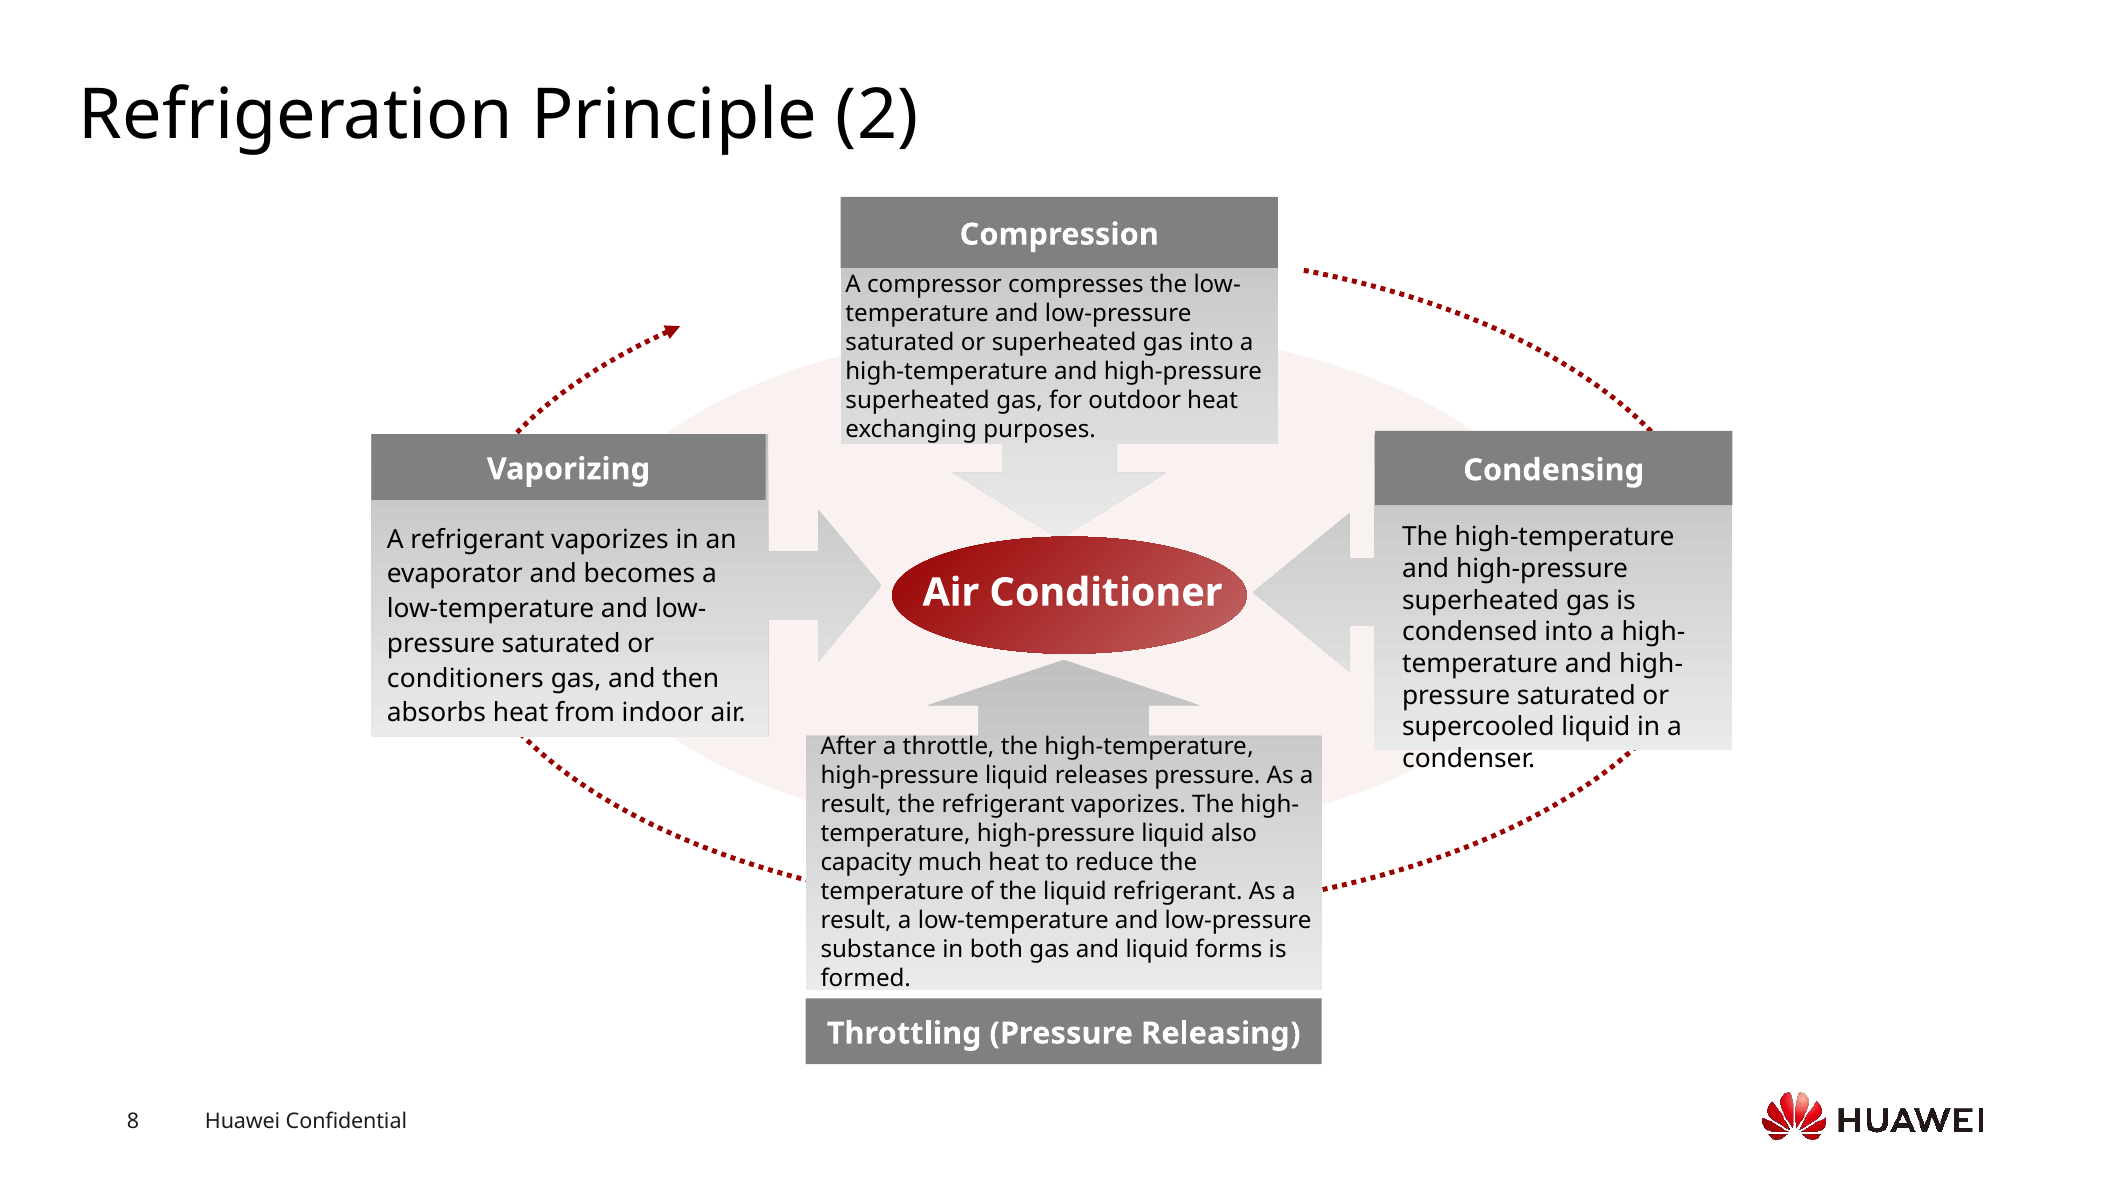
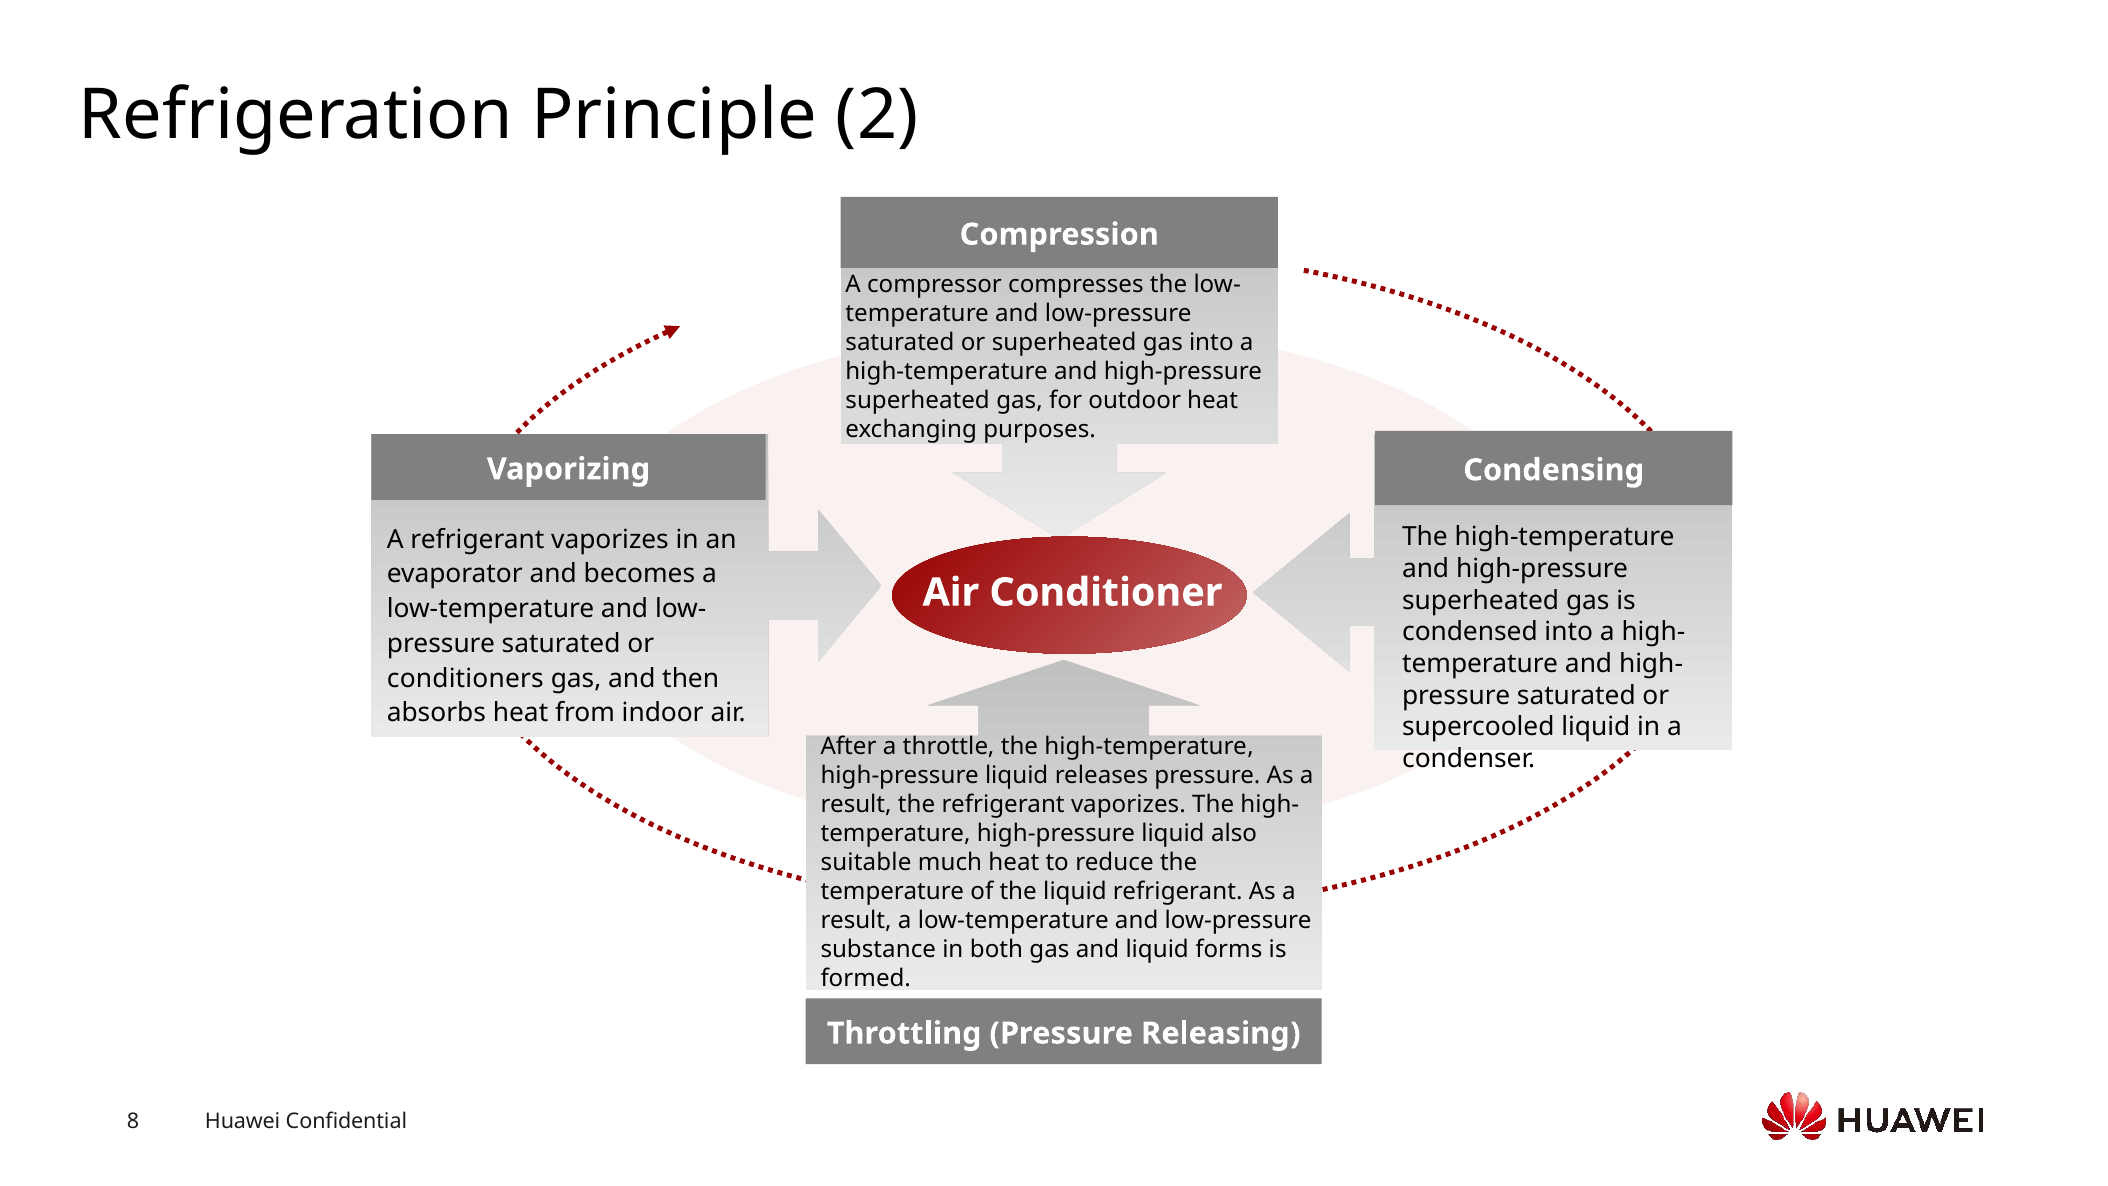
capacity: capacity -> suitable
